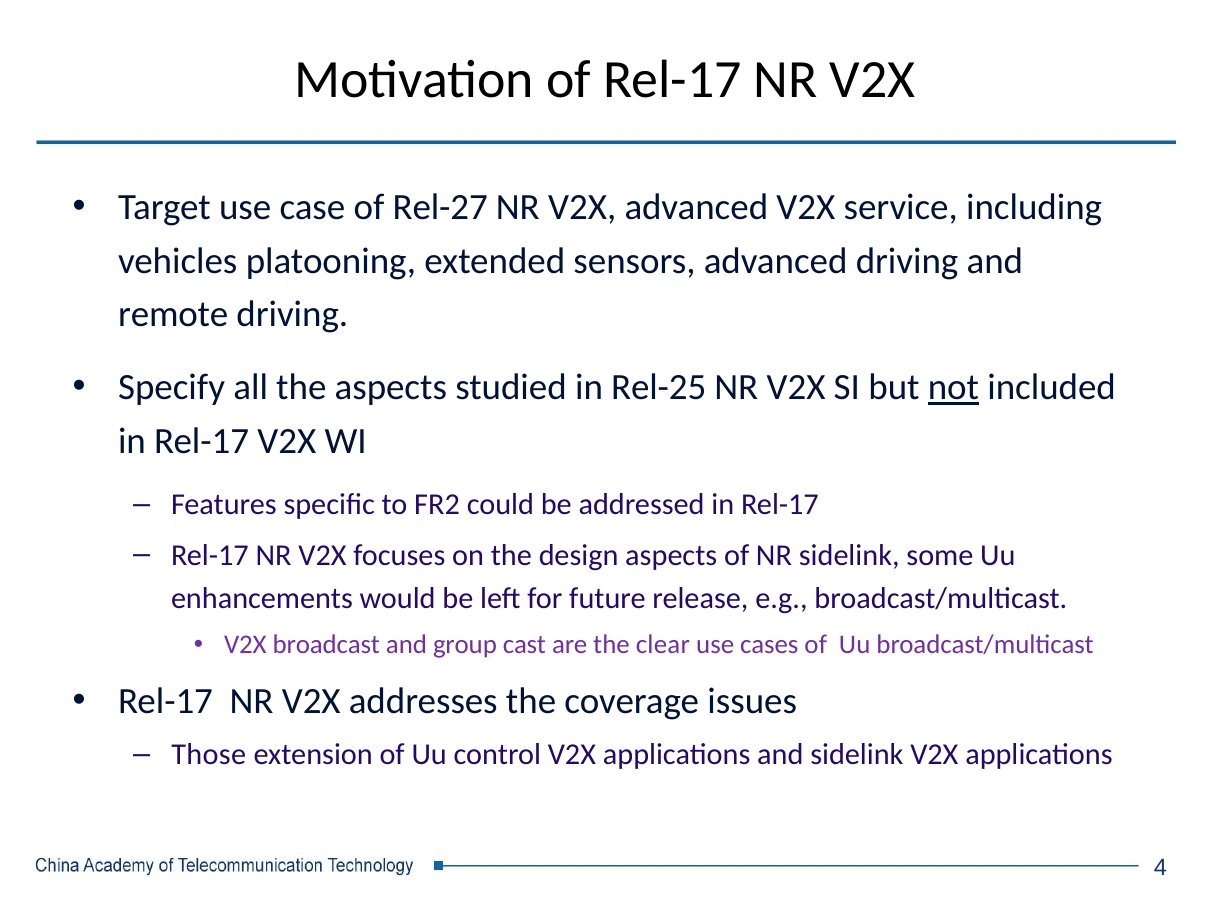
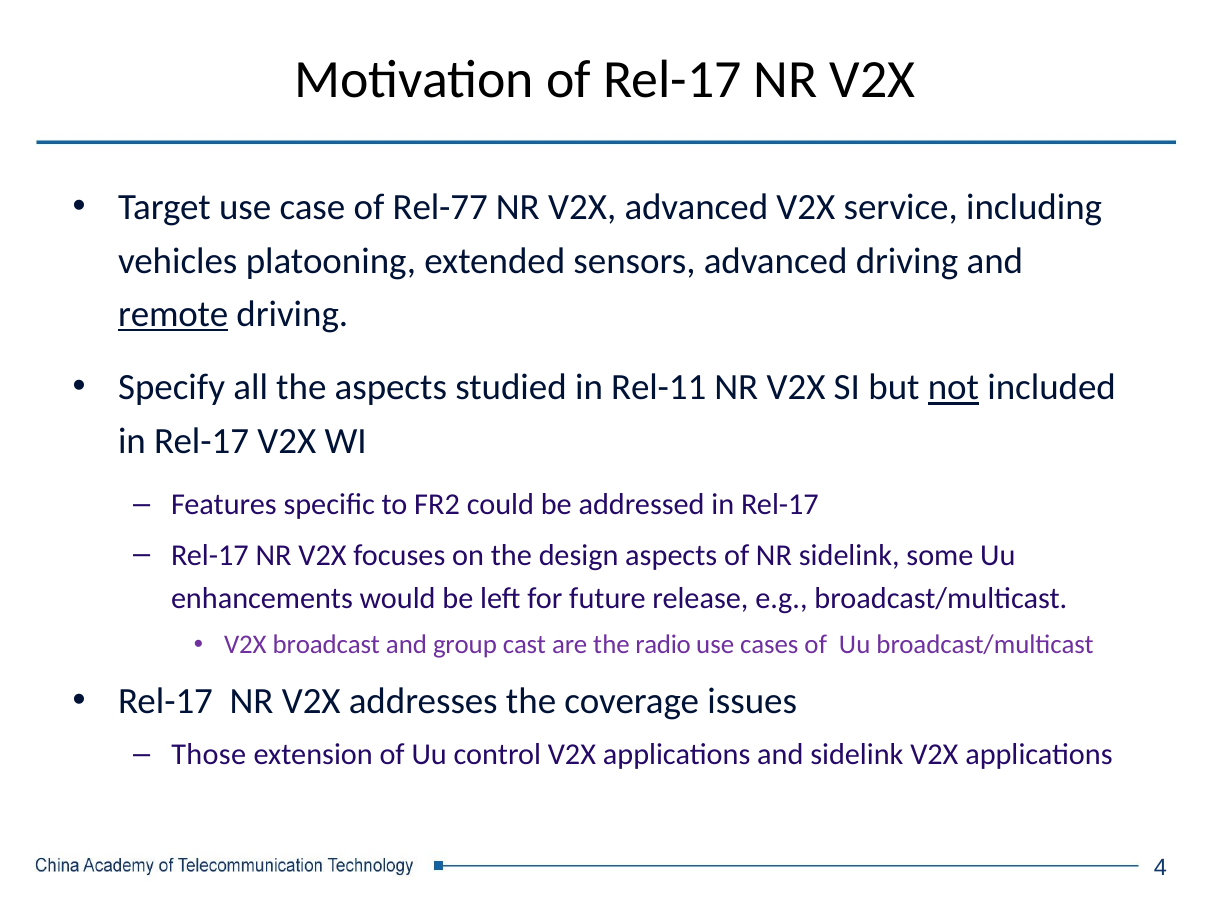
Rel-27: Rel-27 -> Rel-77
remote underline: none -> present
Rel-25: Rel-25 -> Rel-11
clear: clear -> radio
